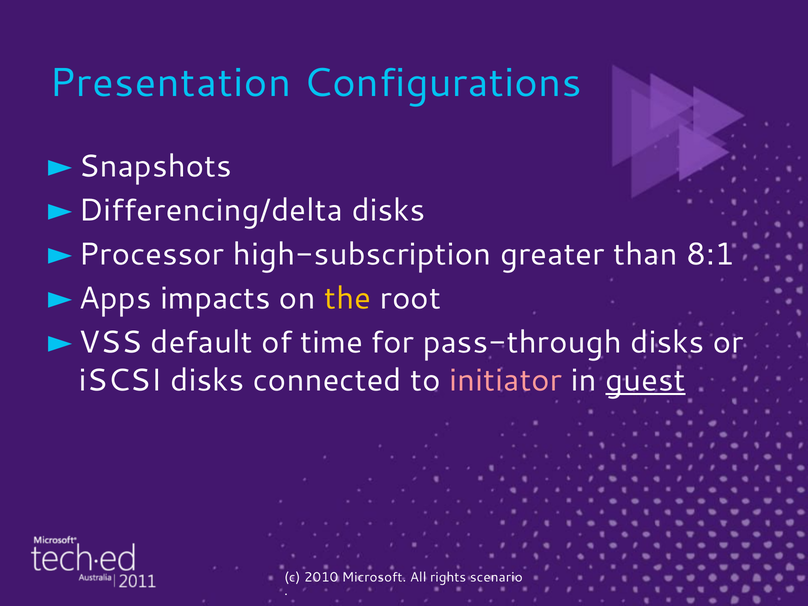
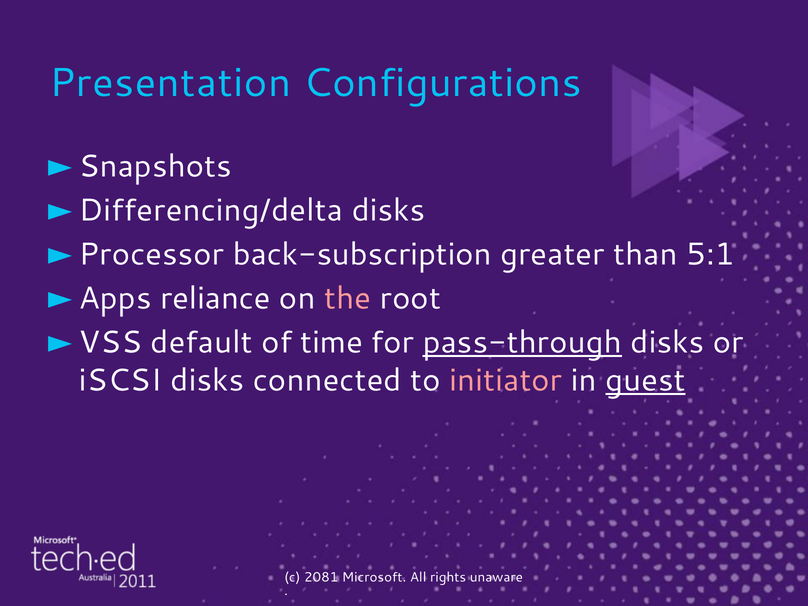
high-subscription: high-subscription -> back-subscription
8:1: 8:1 -> 5:1
impacts: impacts -> reliance
the colour: yellow -> pink
pass-through underline: none -> present
2010: 2010 -> 2081
scenario: scenario -> unaware
